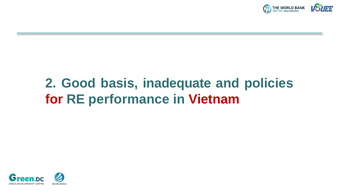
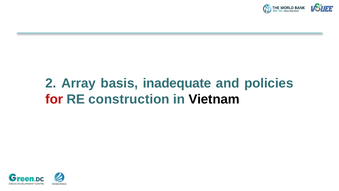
Good: Good -> Array
performance: performance -> construction
Vietnam colour: red -> black
